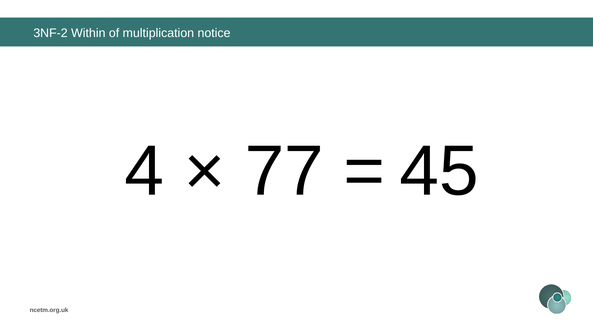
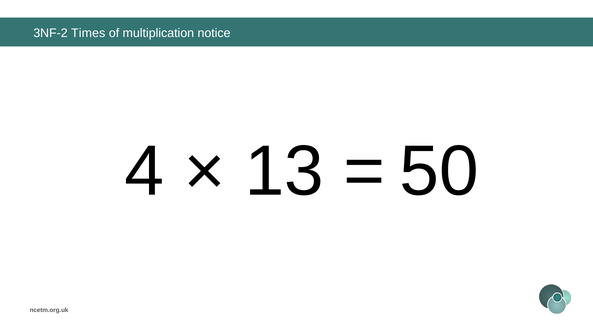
Within: Within -> Times
77: 77 -> 13
45: 45 -> 50
